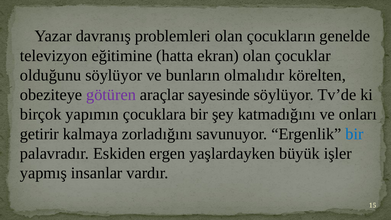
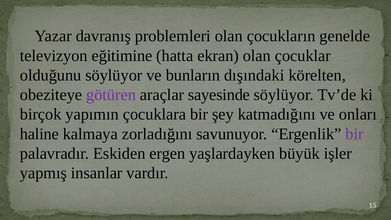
olmalıdır: olmalıdır -> dışındaki
getirir: getirir -> haline
bir at (355, 134) colour: blue -> purple
